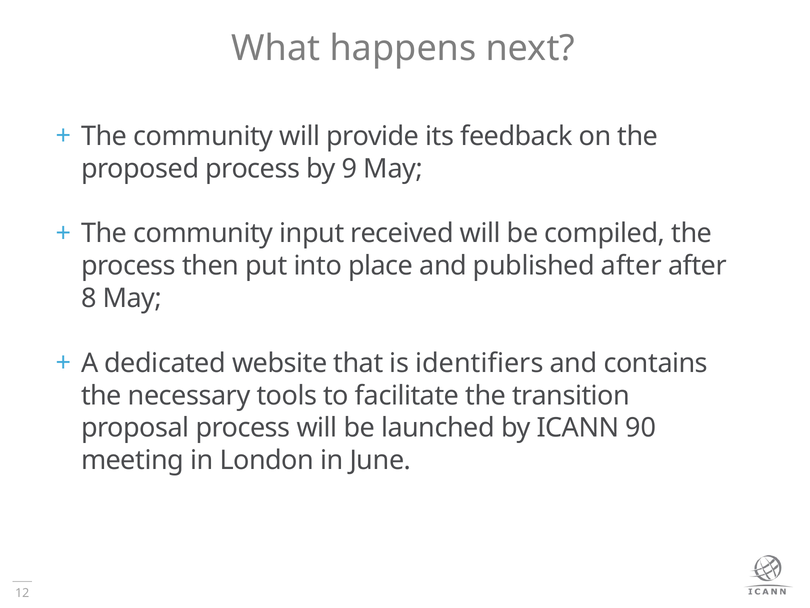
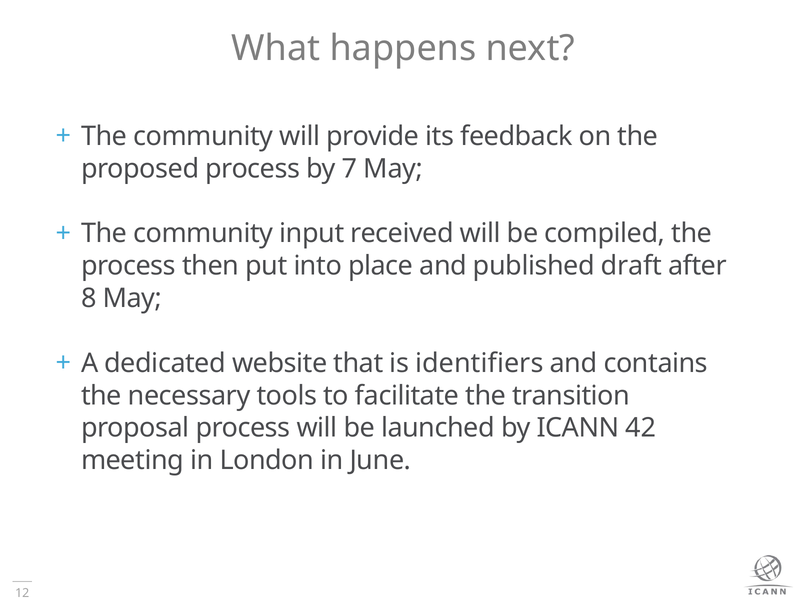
9: 9 -> 7
published after: after -> draft
90: 90 -> 42
